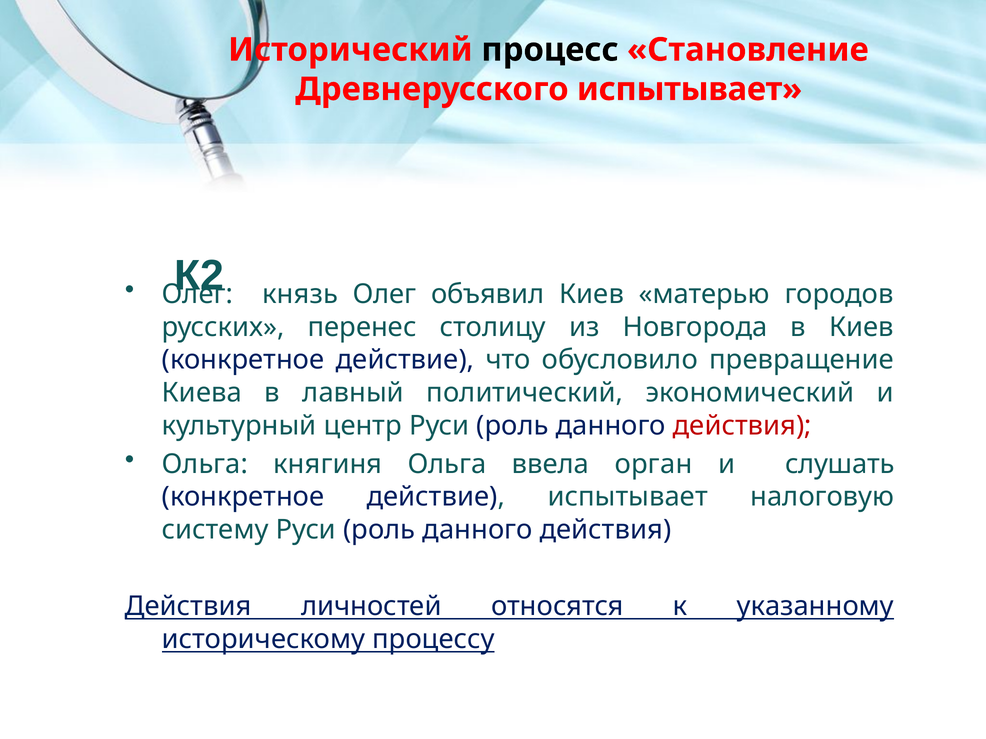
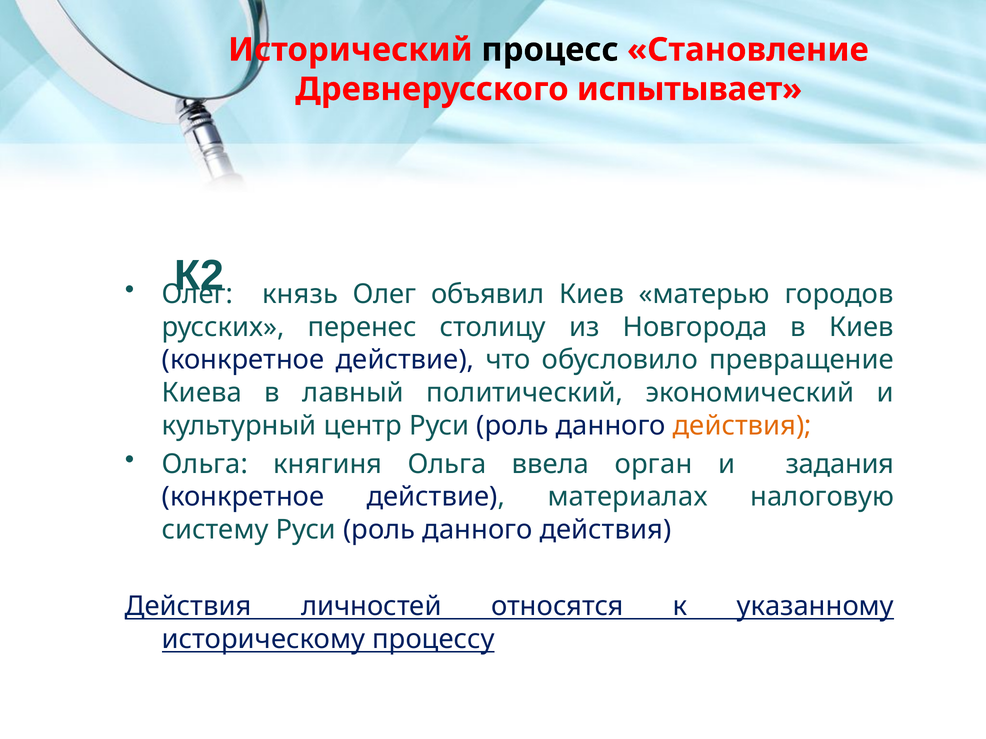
действия at (742, 426) colour: red -> orange
слушать: слушать -> задания
действие испытывает: испытывает -> материалах
